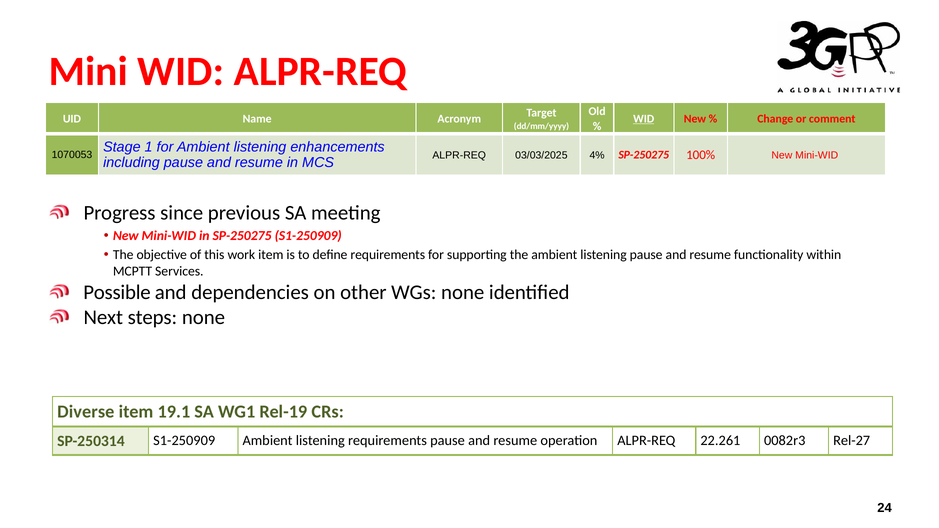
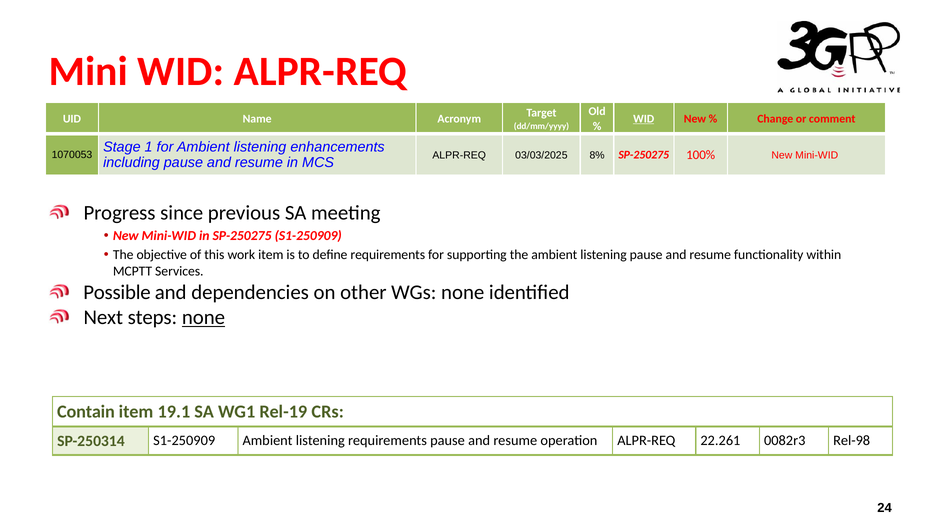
4%: 4% -> 8%
none at (204, 318) underline: none -> present
Diverse: Diverse -> Contain
Rel-27: Rel-27 -> Rel-98
